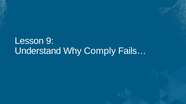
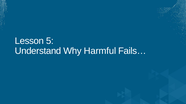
9: 9 -> 5
Comply: Comply -> Harmful
